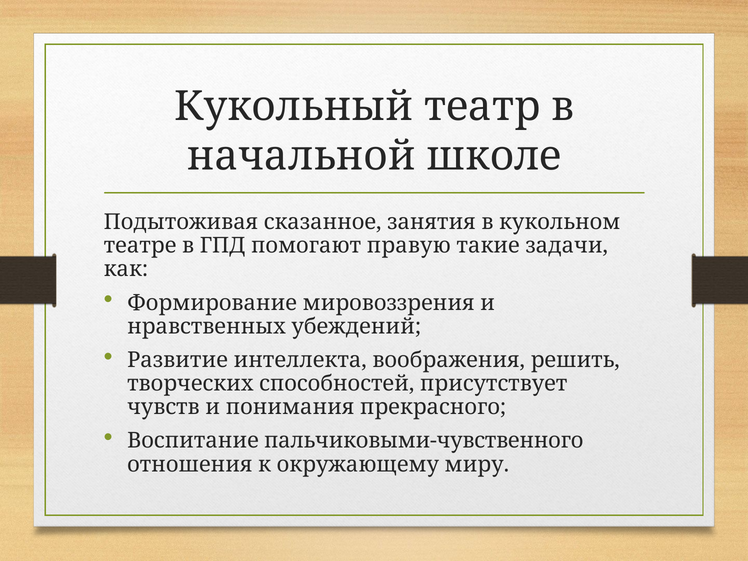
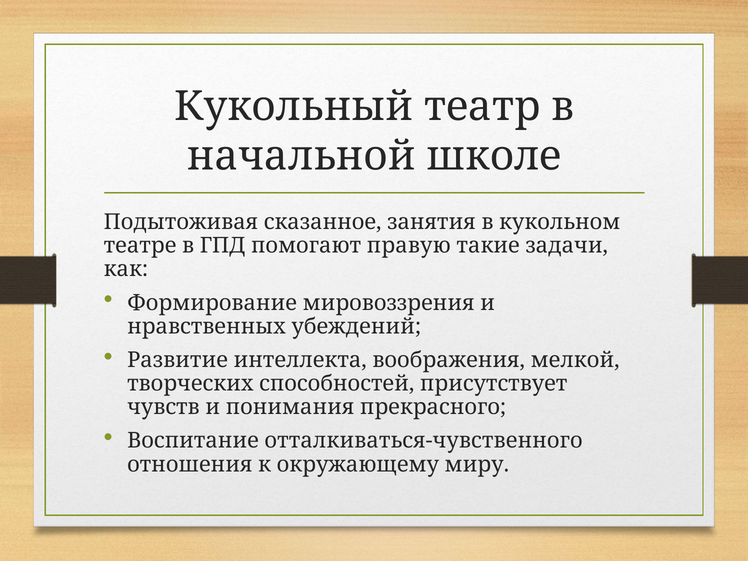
решить: решить -> мелкой
пальчиковыми-чувственного: пальчиковыми-чувственного -> отталкиваться-чувственного
